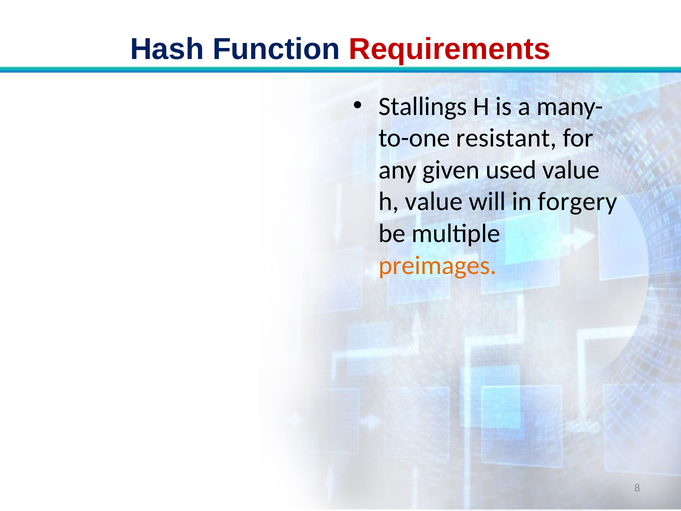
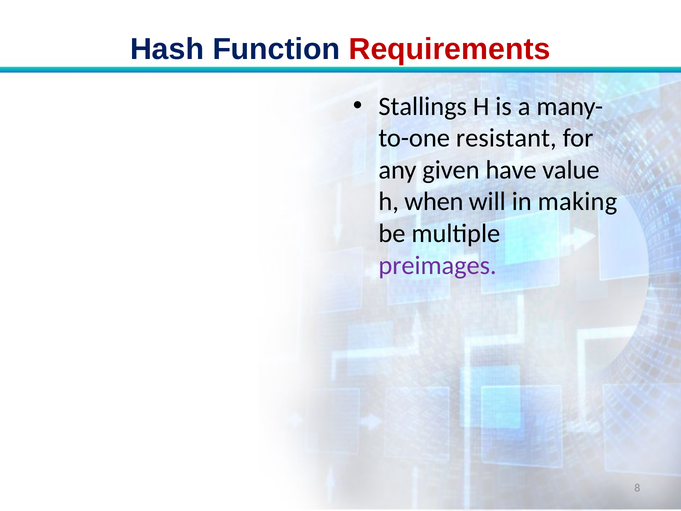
used: used -> have
h value: value -> when
forgery: forgery -> making
preimages colour: orange -> purple
